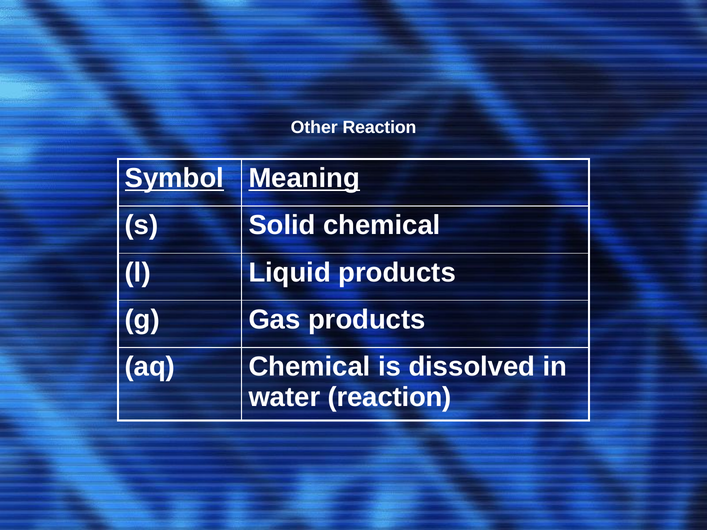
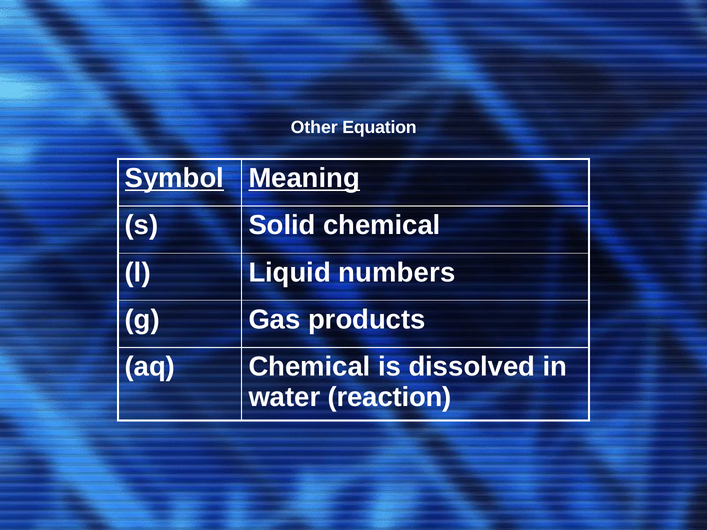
Other Reaction: Reaction -> Equation
Liquid products: products -> numbers
